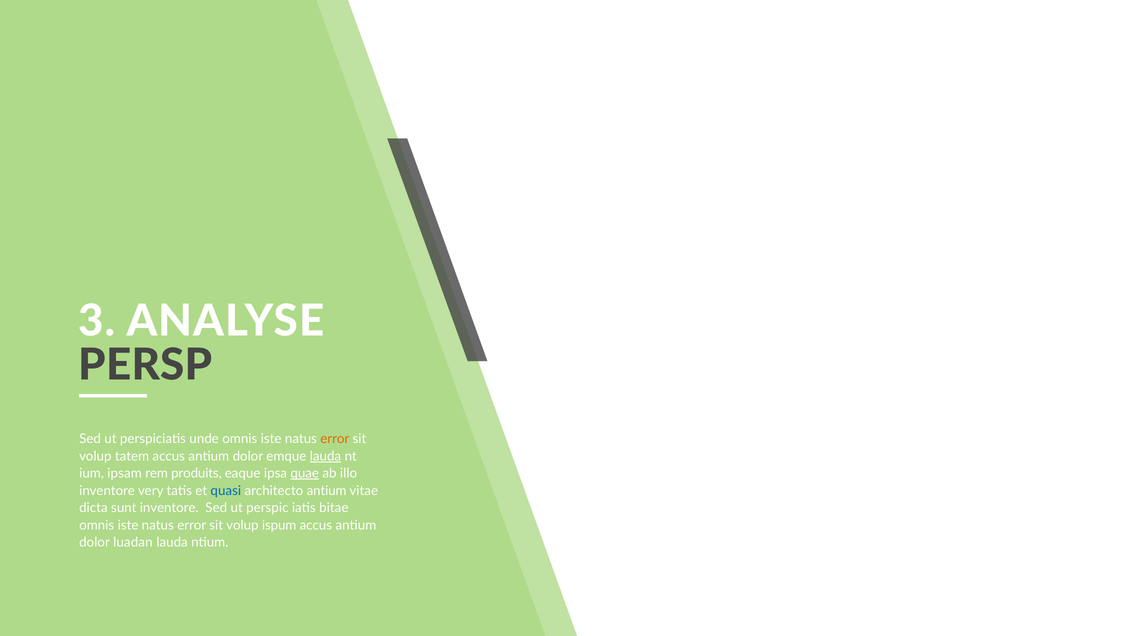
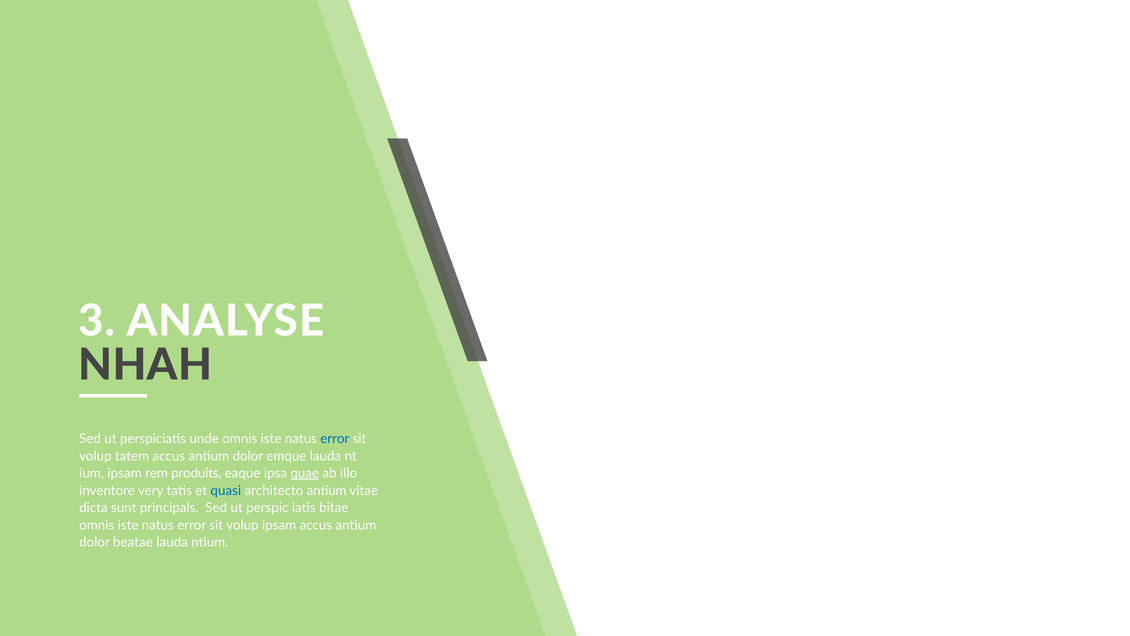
PERSP: PERSP -> NHAH
error at (335, 439) colour: orange -> blue
lauda at (325, 456) underline: present -> none
sunt inventore: inventore -> principals
volup ispum: ispum -> ipsam
luadan: luadan -> beatae
